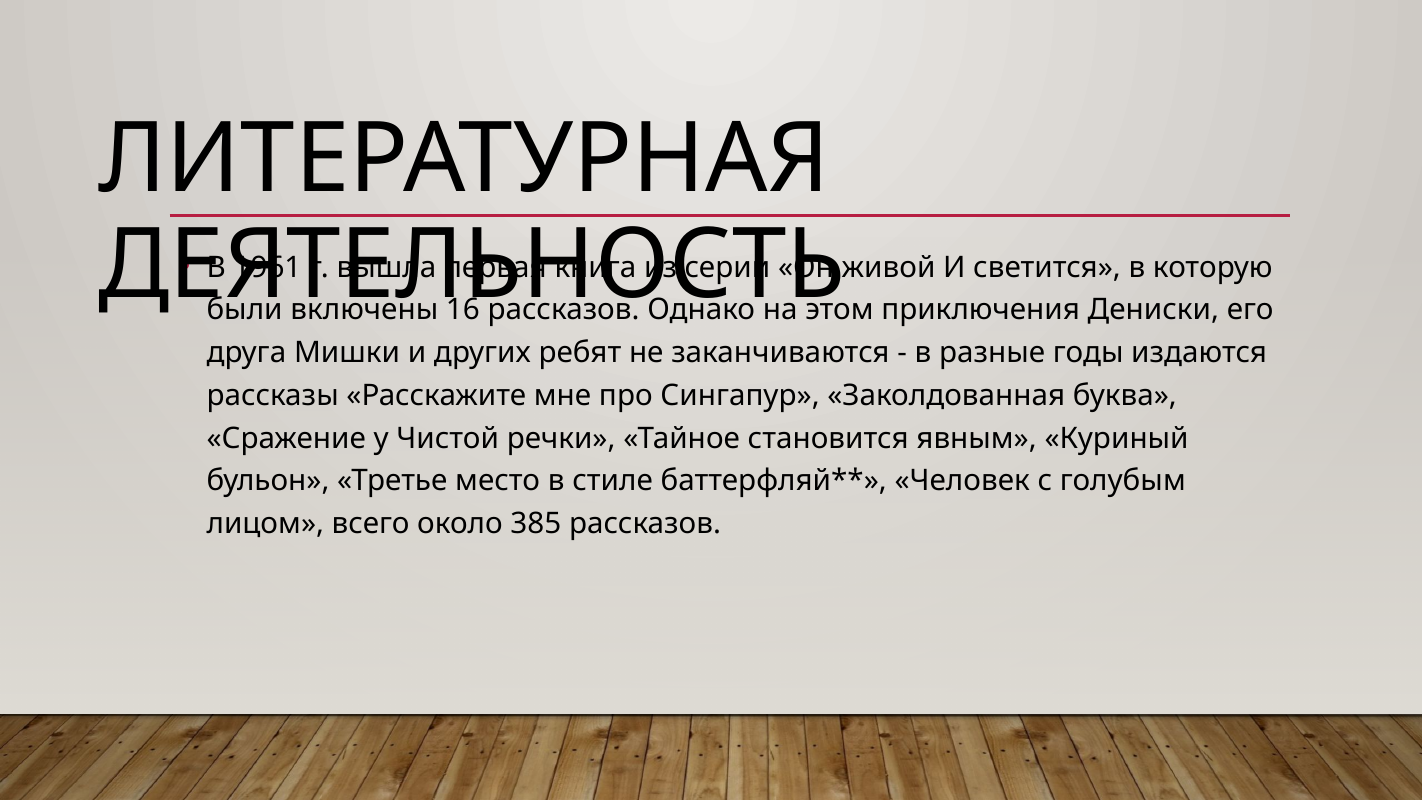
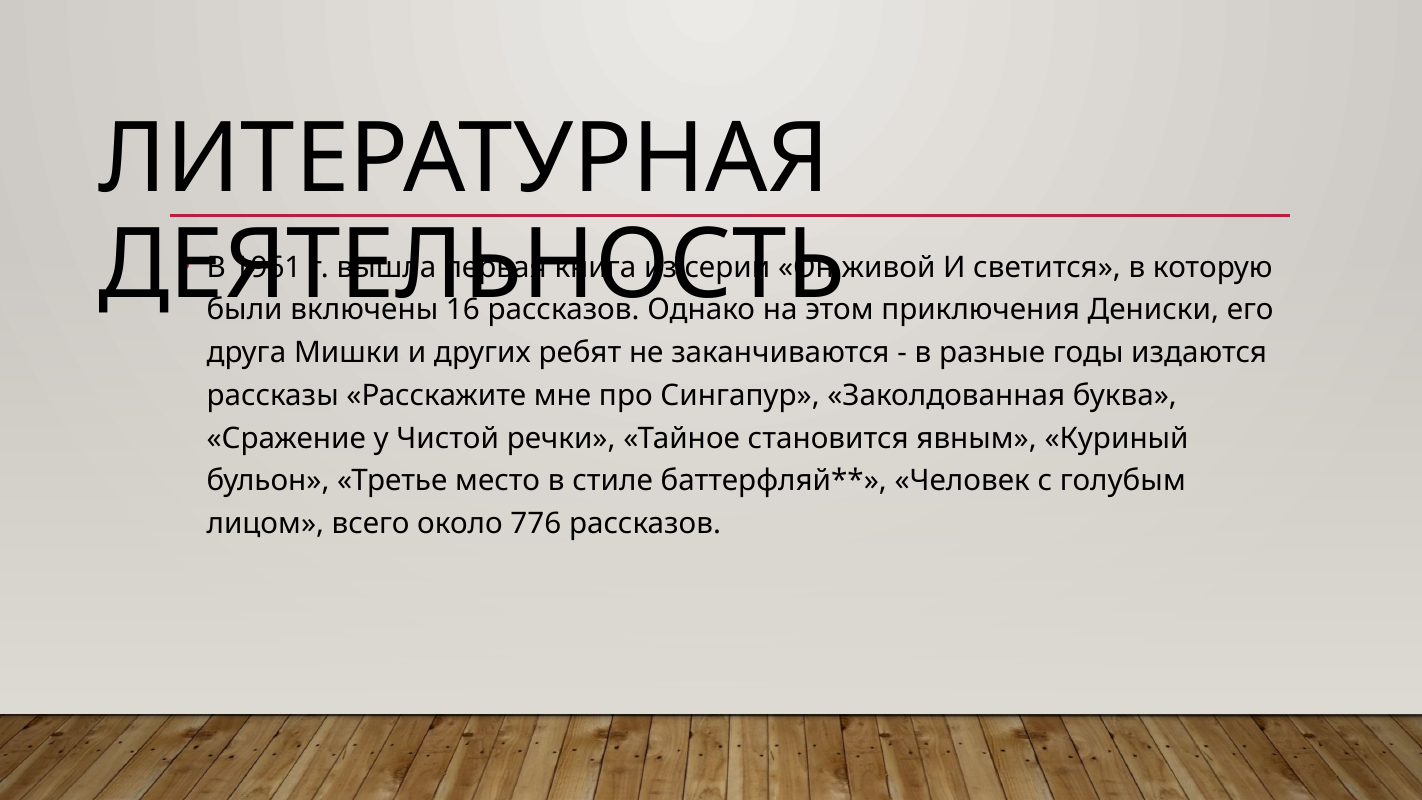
385: 385 -> 776
